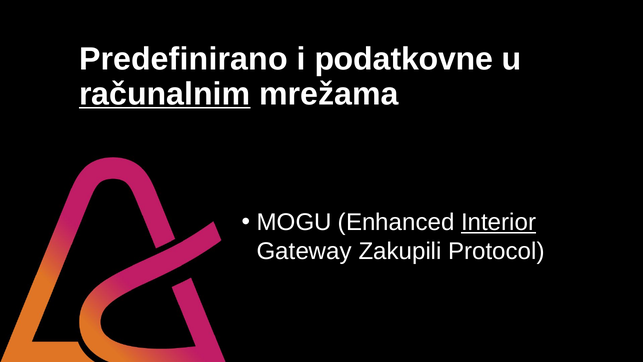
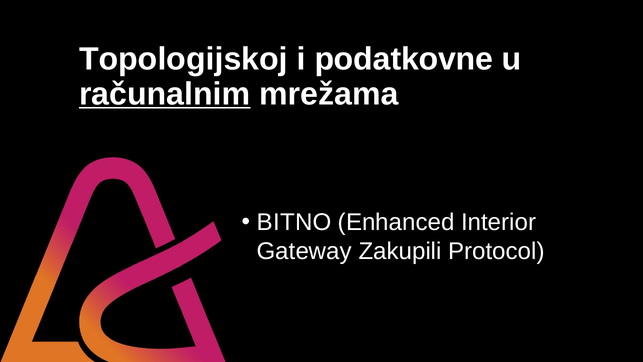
Predefinirano: Predefinirano -> Topologijskoj
MOGU: MOGU -> BITNO
Interior underline: present -> none
